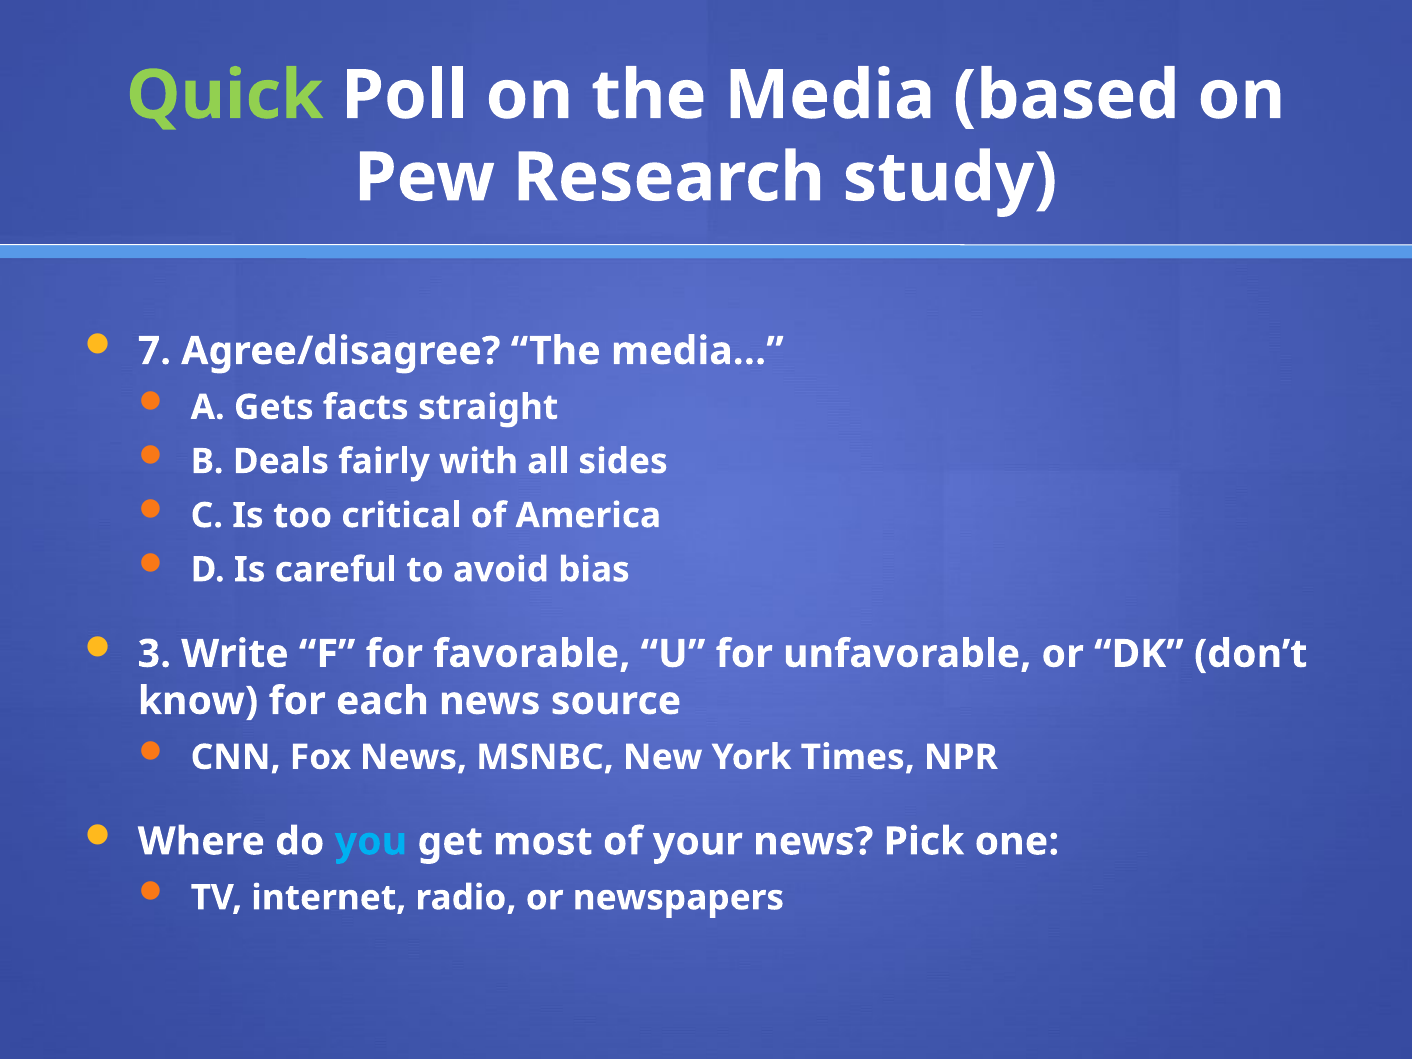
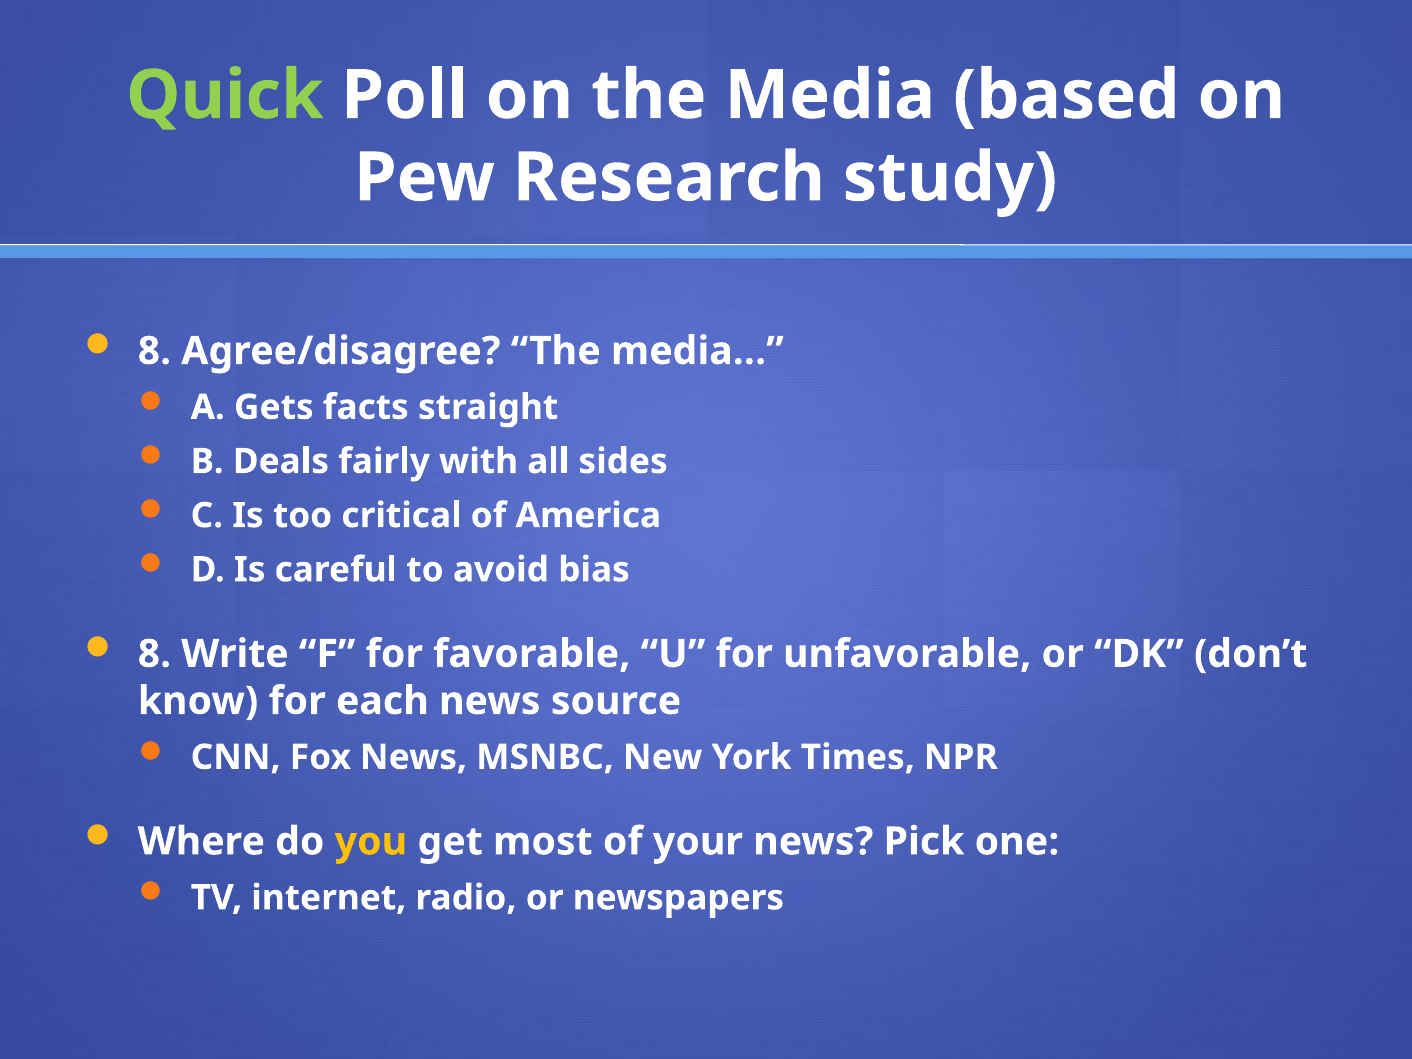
7 at (154, 351): 7 -> 8
3 at (154, 654): 3 -> 8
you colour: light blue -> yellow
